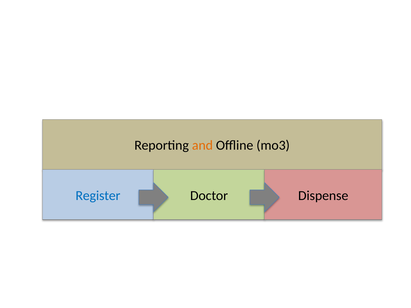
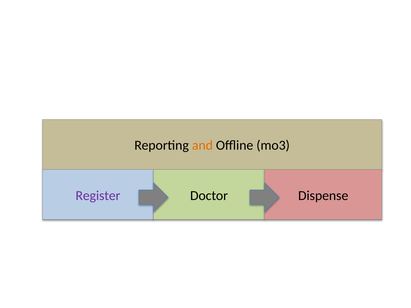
Register colour: blue -> purple
